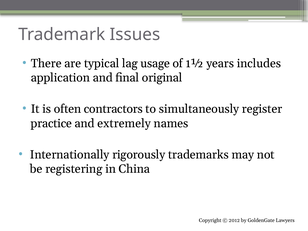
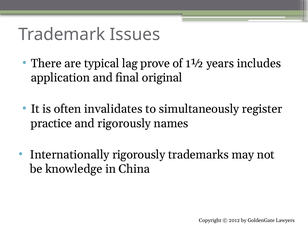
usage: usage -> prove
contractors: contractors -> invalidates
and extremely: extremely -> rigorously
registering: registering -> knowledge
